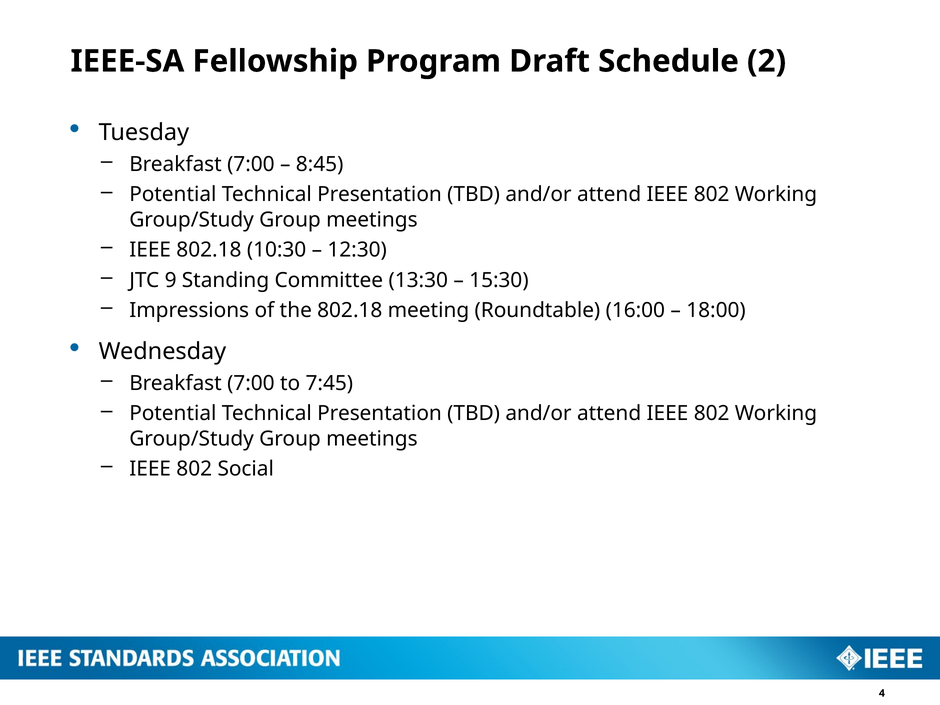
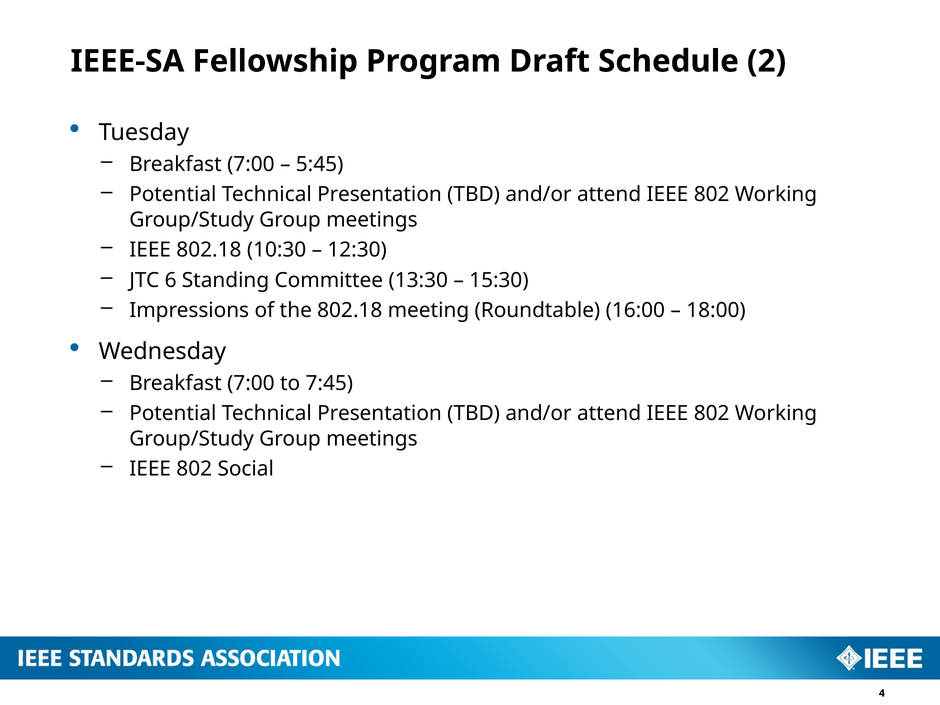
8:45: 8:45 -> 5:45
9: 9 -> 6
